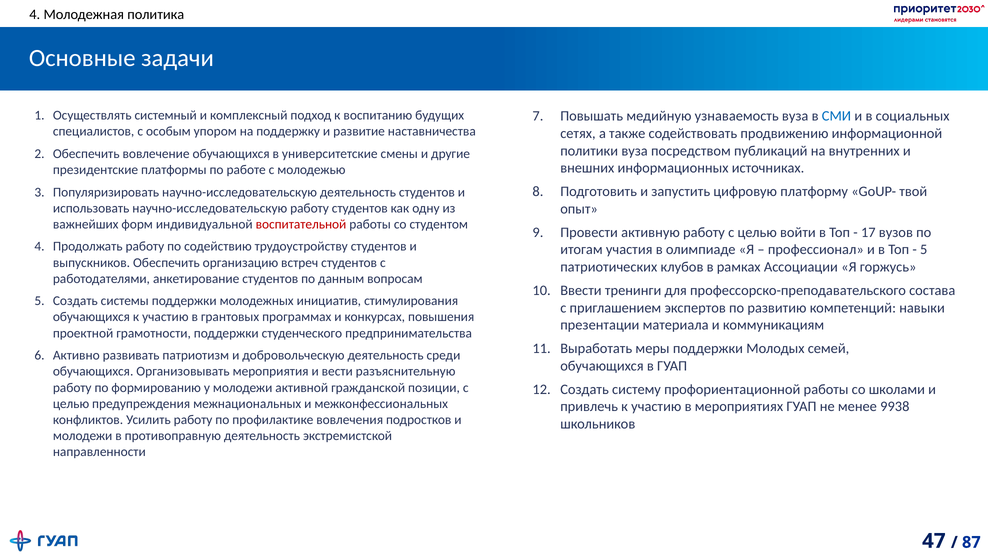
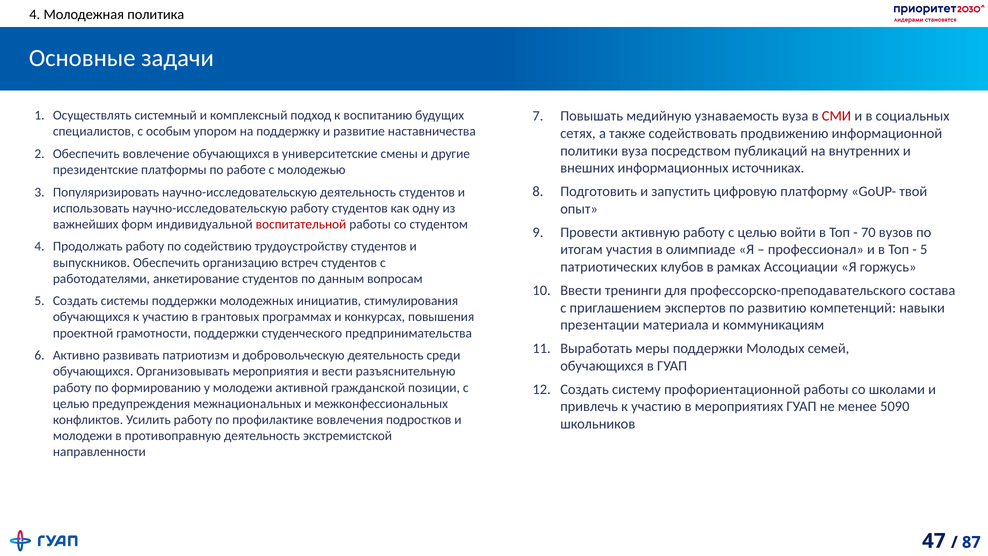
СМИ colour: blue -> red
17: 17 -> 70
9938: 9938 -> 5090
